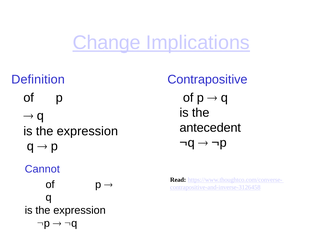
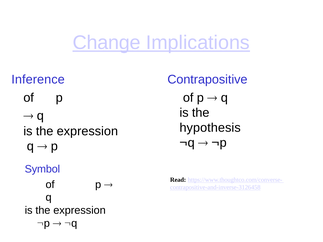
Definition: Definition -> Inference
antecedent: antecedent -> hypothesis
Cannot: Cannot -> Symbol
